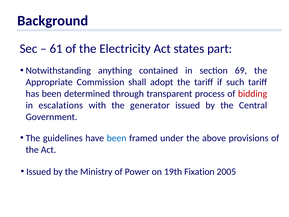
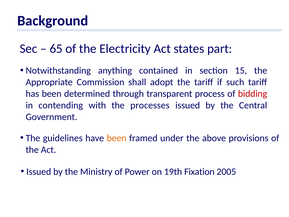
61: 61 -> 65
69: 69 -> 15
escalations: escalations -> contending
generator: generator -> processes
been at (117, 138) colour: blue -> orange
